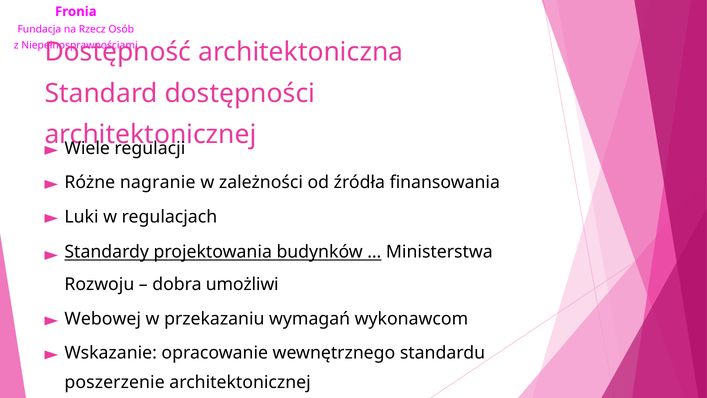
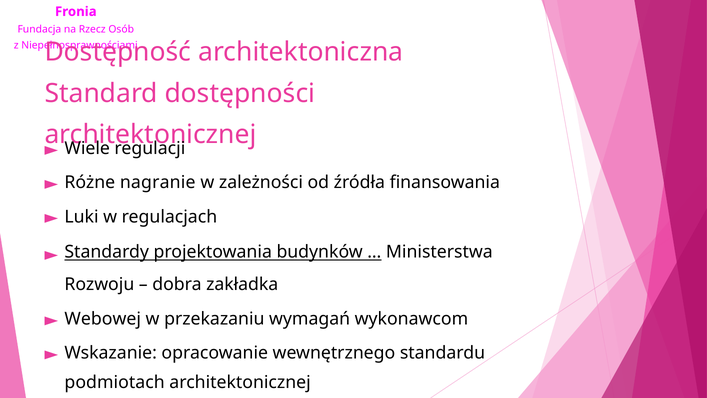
umożliwi: umożliwi -> zakładka
poszerzenie: poszerzenie -> podmiotach
